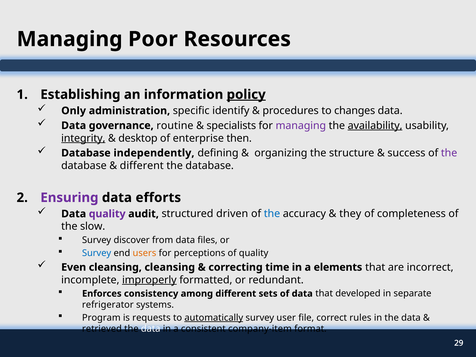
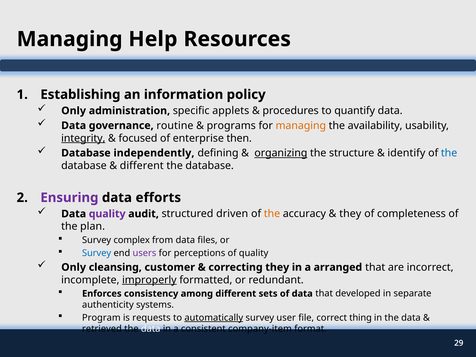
Poor: Poor -> Help
policy underline: present -> none
identify: identify -> applets
changes: changes -> quantify
specialists: specialists -> programs
managing at (301, 126) colour: purple -> orange
availability underline: present -> none
desktop: desktop -> focused
organizing underline: none -> present
success: success -> identify
the at (449, 153) colour: purple -> blue
the at (272, 214) colour: blue -> orange
slow: slow -> plan
discover: discover -> complex
users colour: orange -> purple
Even at (74, 267): Even -> Only
cleansing cleansing: cleansing -> customer
correcting time: time -> they
elements: elements -> arranged
refrigerator: refrigerator -> authenticity
rules: rules -> thing
